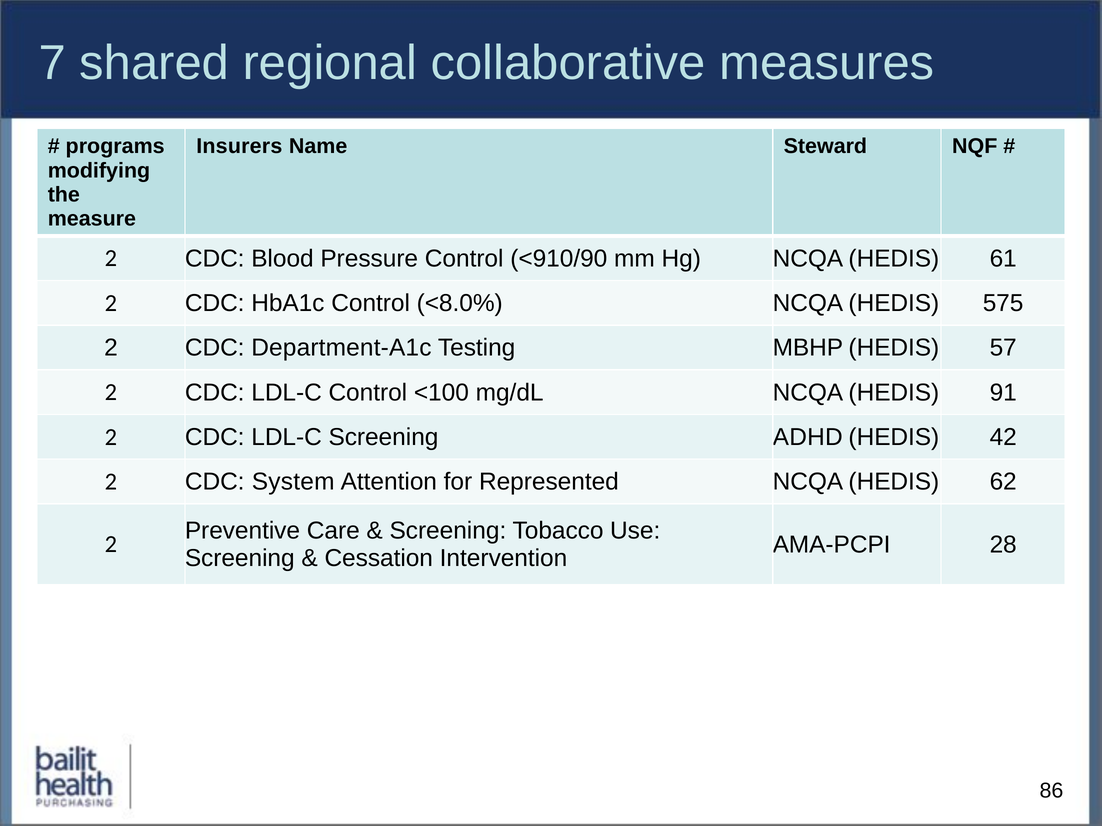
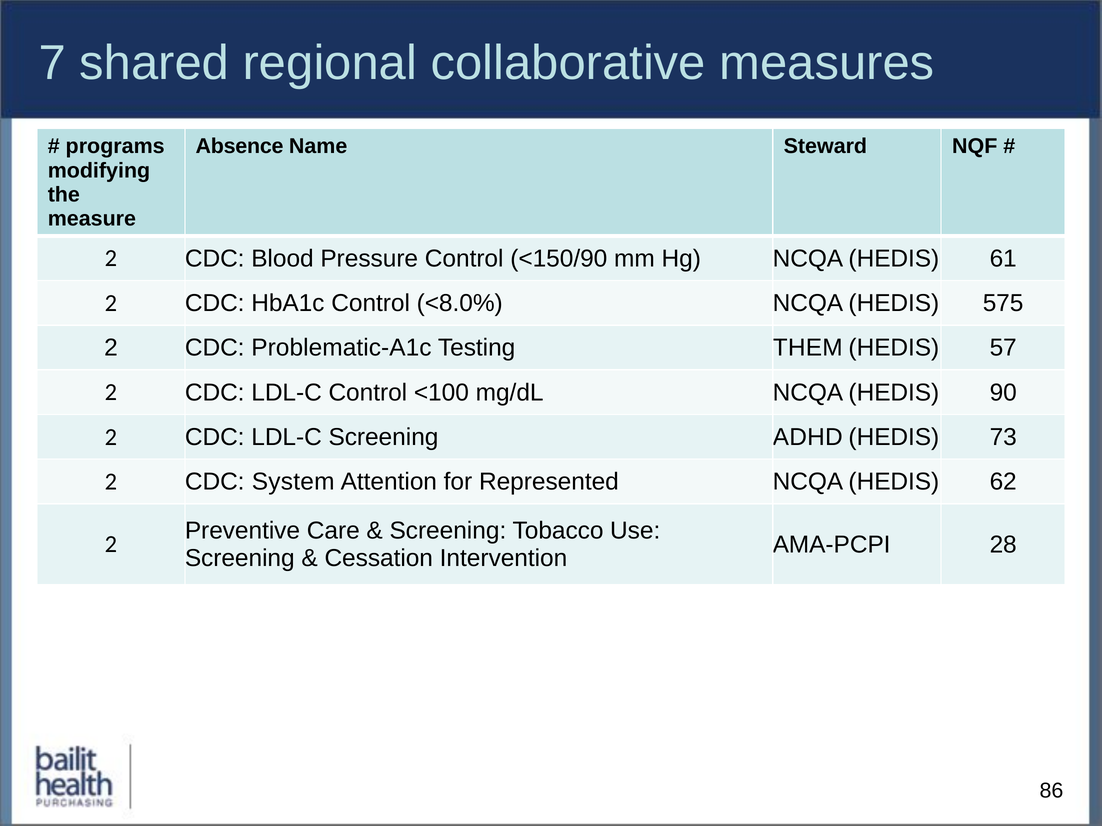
Insurers: Insurers -> Absence
<910/90: <910/90 -> <150/90
Department-A1c: Department-A1c -> Problematic-A1c
MBHP: MBHP -> THEM
91: 91 -> 90
42: 42 -> 73
